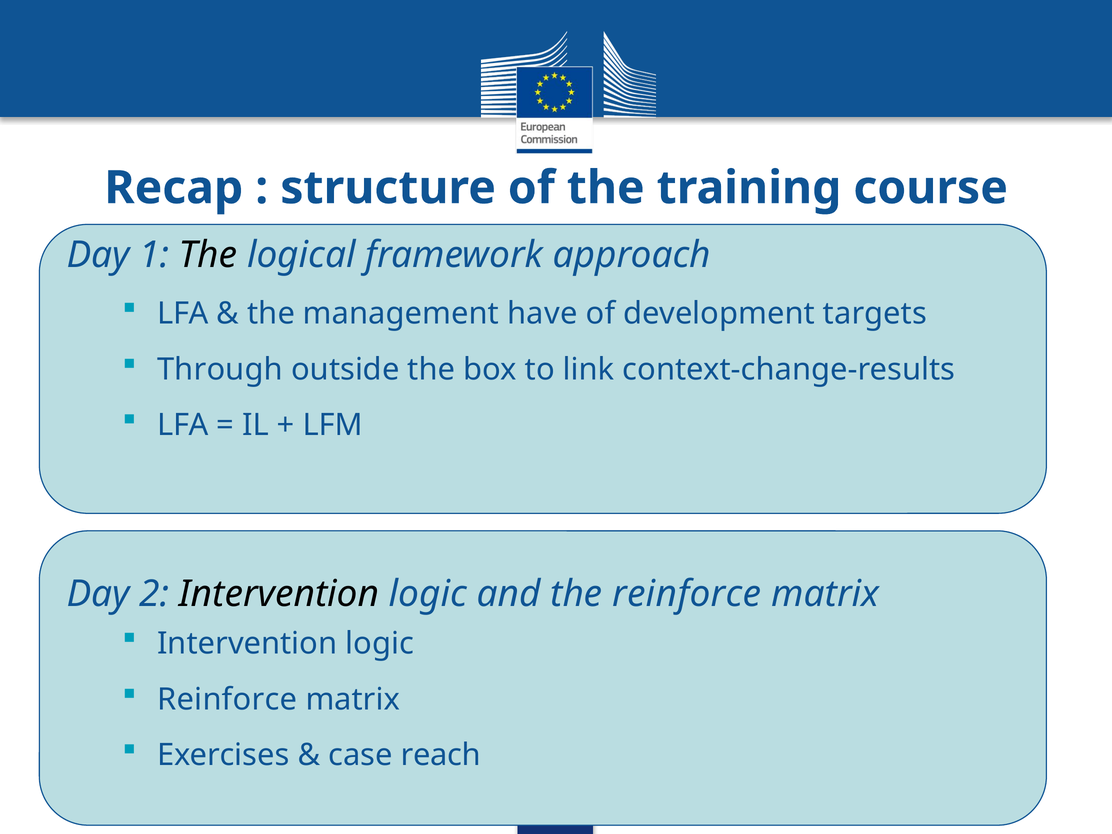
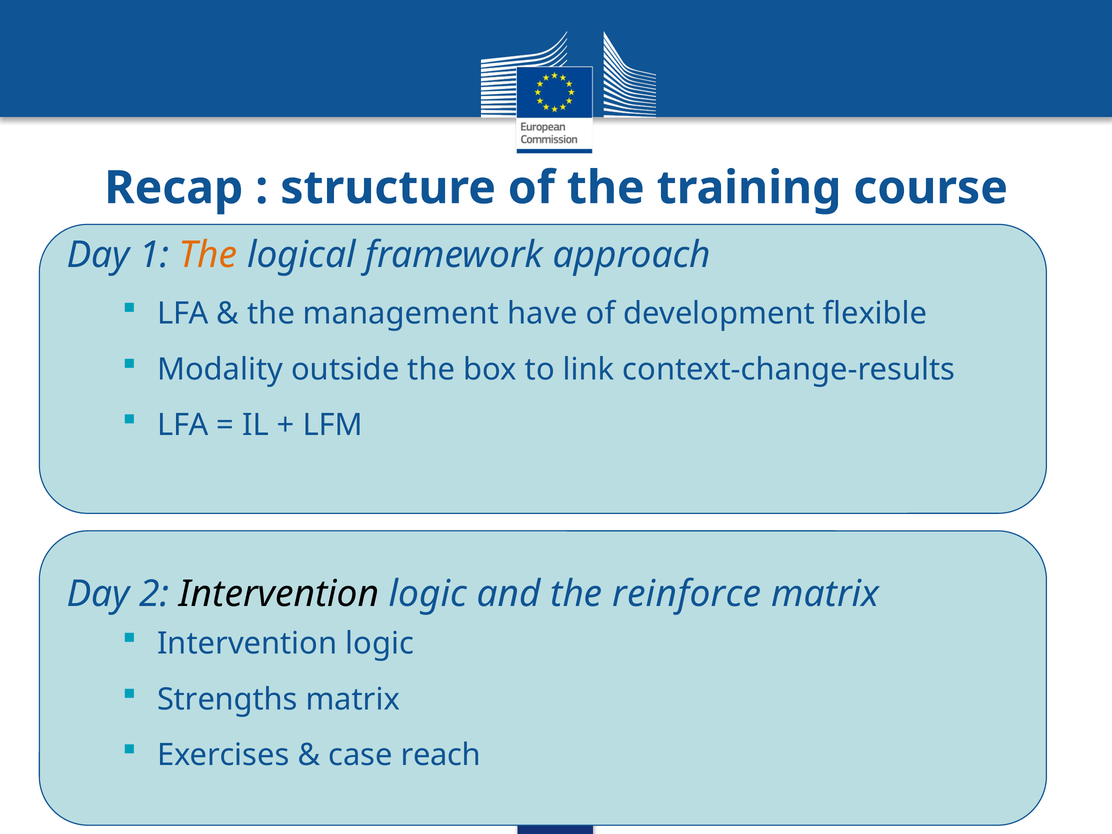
The at (208, 255) colour: black -> orange
targets: targets -> flexible
Through: Through -> Modality
Reinforce at (227, 699): Reinforce -> Strengths
